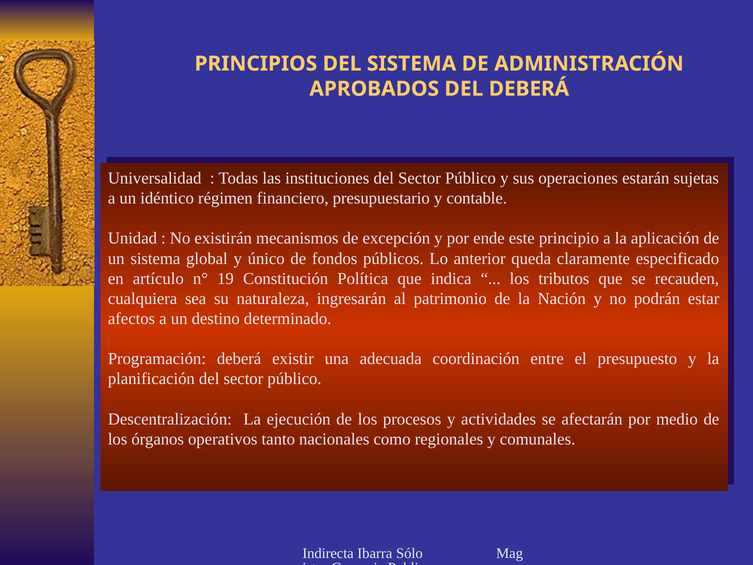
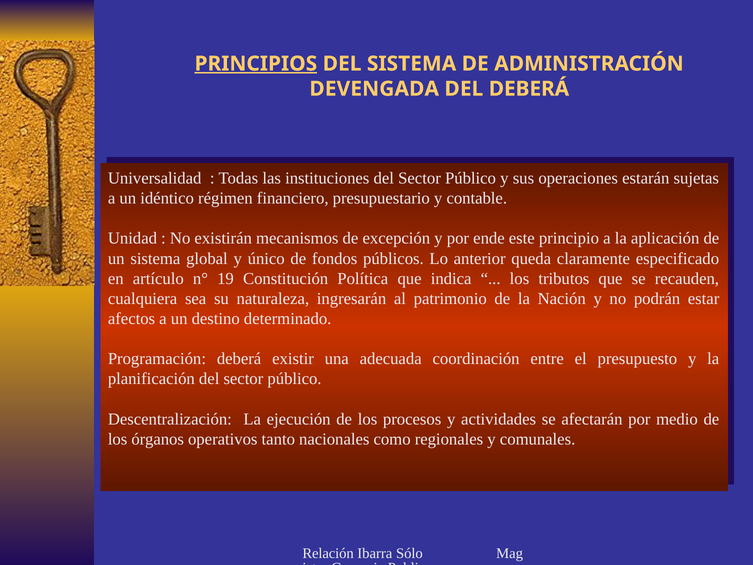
PRINCIPIOS underline: none -> present
APROBADOS: APROBADOS -> DEVENGADA
Indirecta: Indirecta -> Relación
